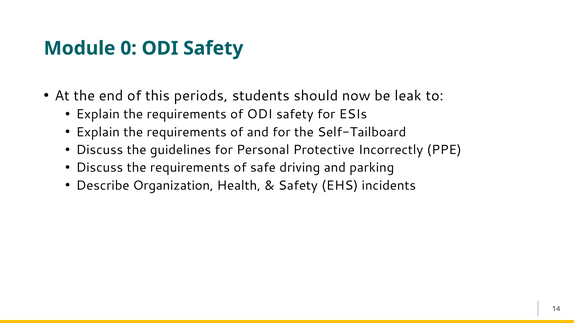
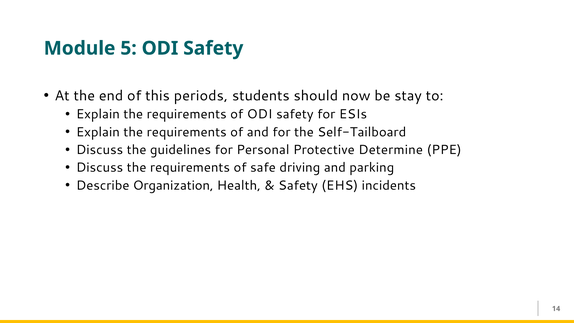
0: 0 -> 5
leak: leak -> stay
Incorrectly: Incorrectly -> Determine
